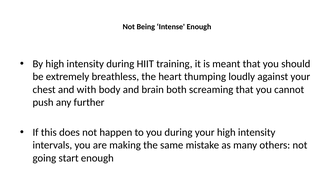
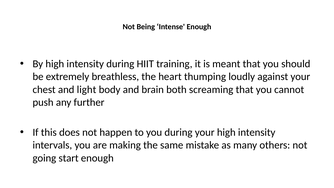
with: with -> light
